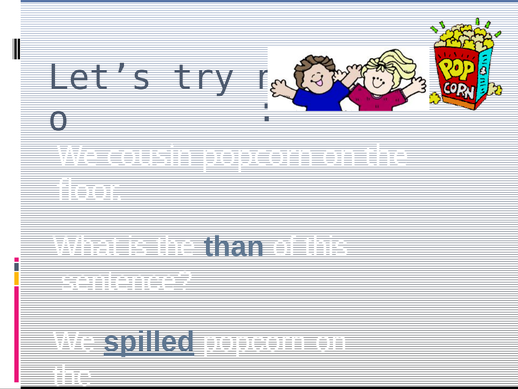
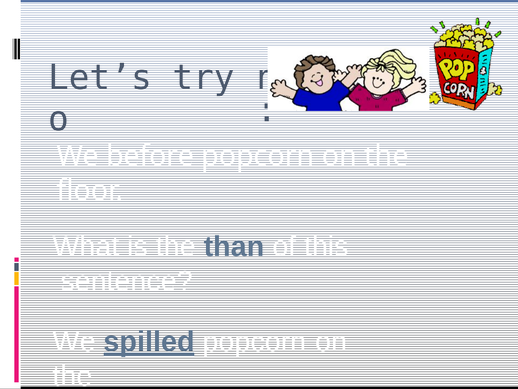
cousin: cousin -> before
